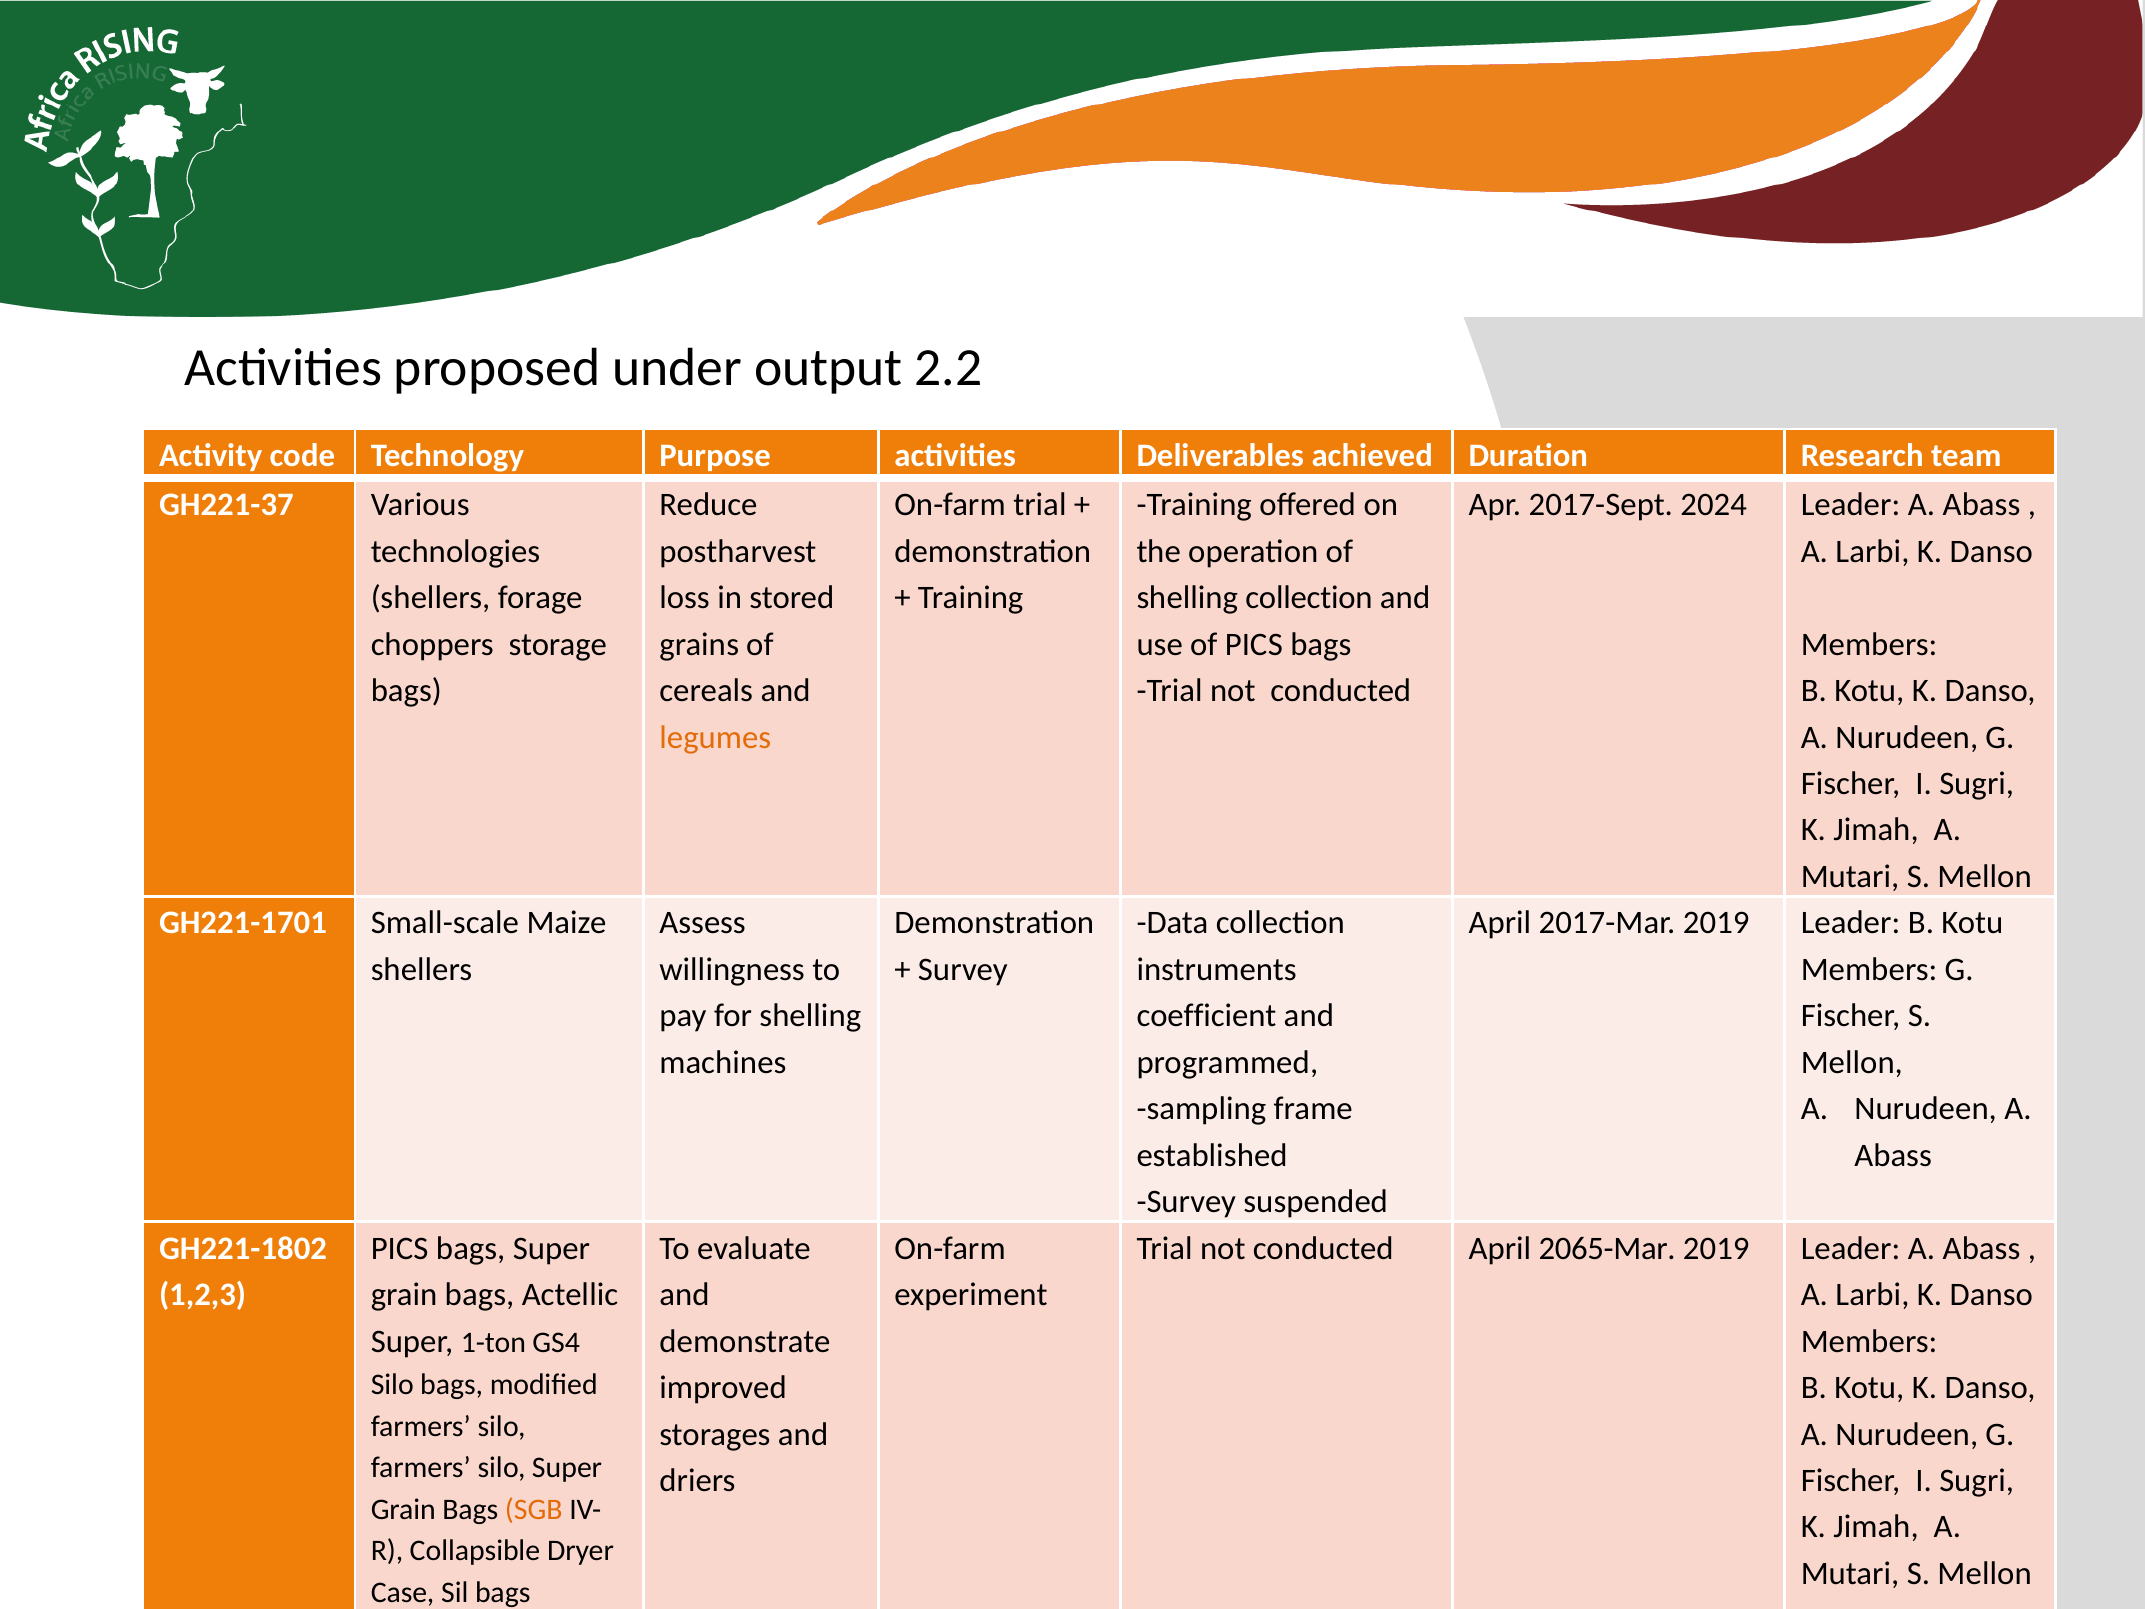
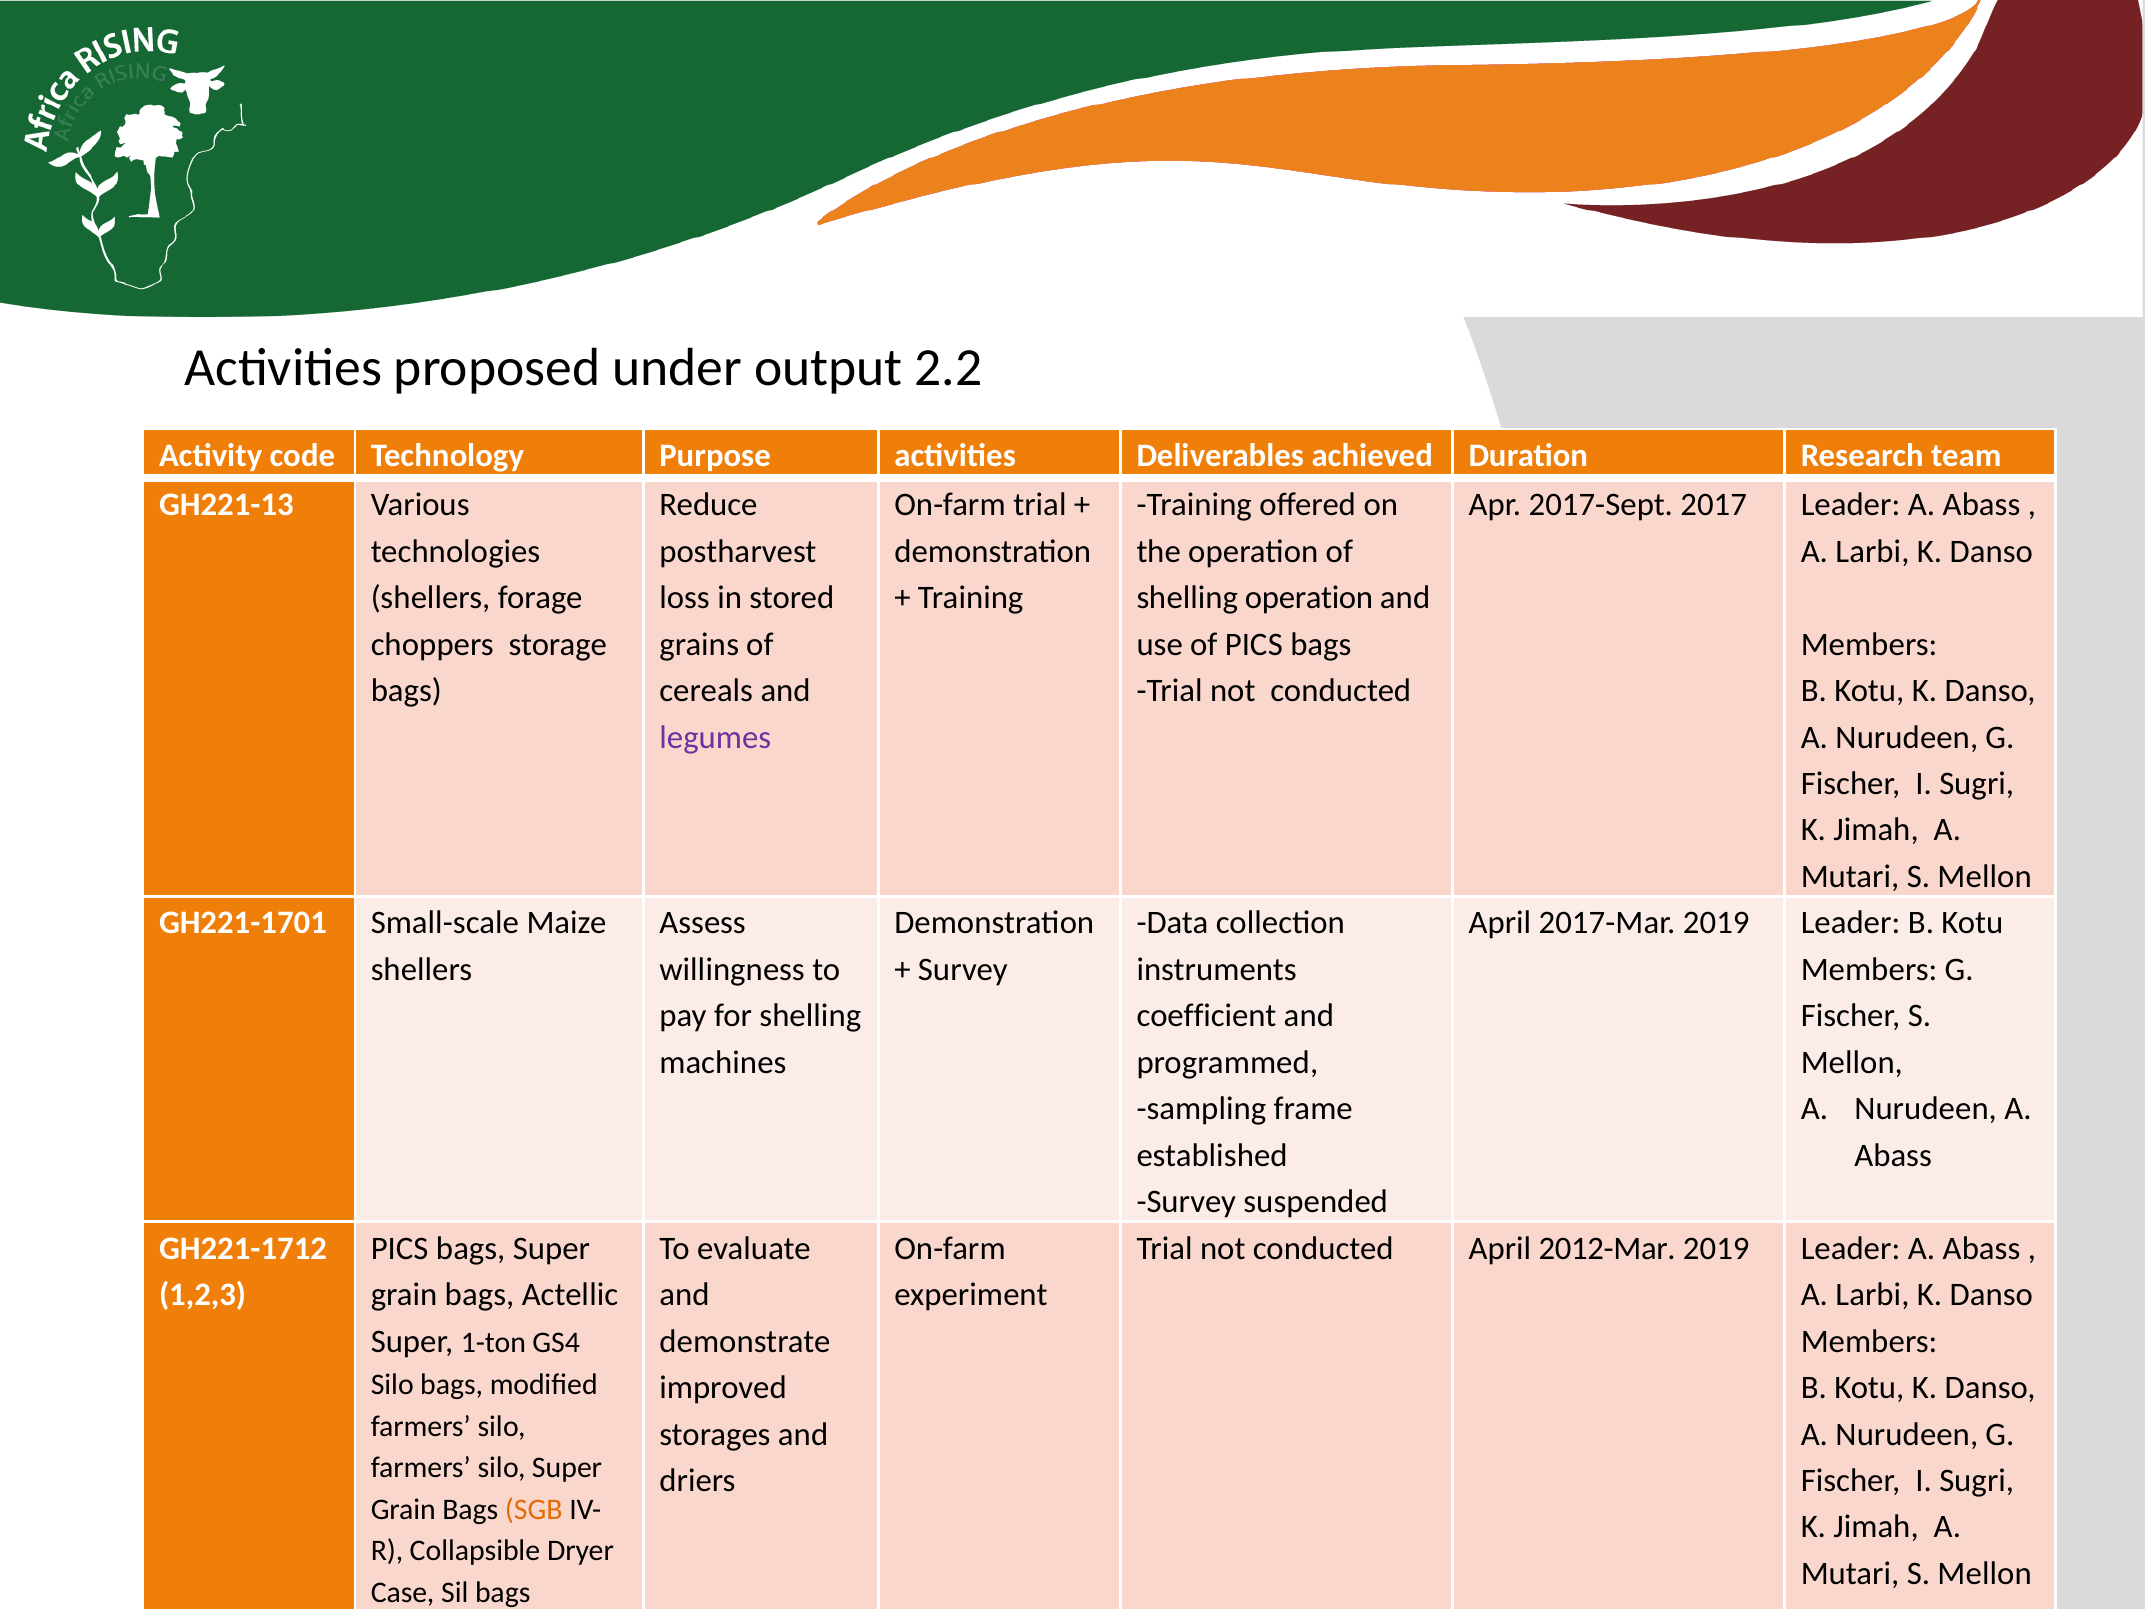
GH221-37: GH221-37 -> GH221-13
2024: 2024 -> 2017
shelling collection: collection -> operation
legumes colour: orange -> purple
GH221-1802: GH221-1802 -> GH221-1712
2065-Mar: 2065-Mar -> 2012-Mar
